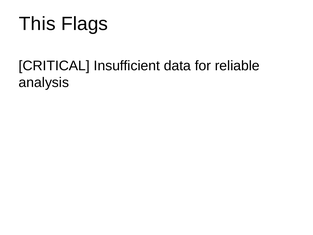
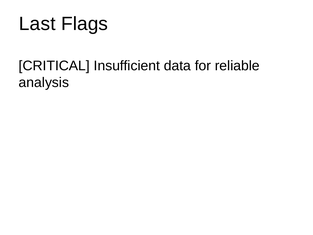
This: This -> Last
